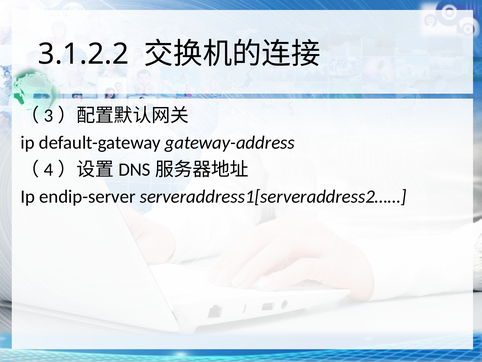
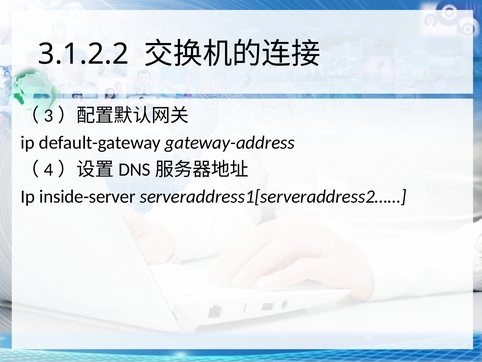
endip-server: endip-server -> inside-server
